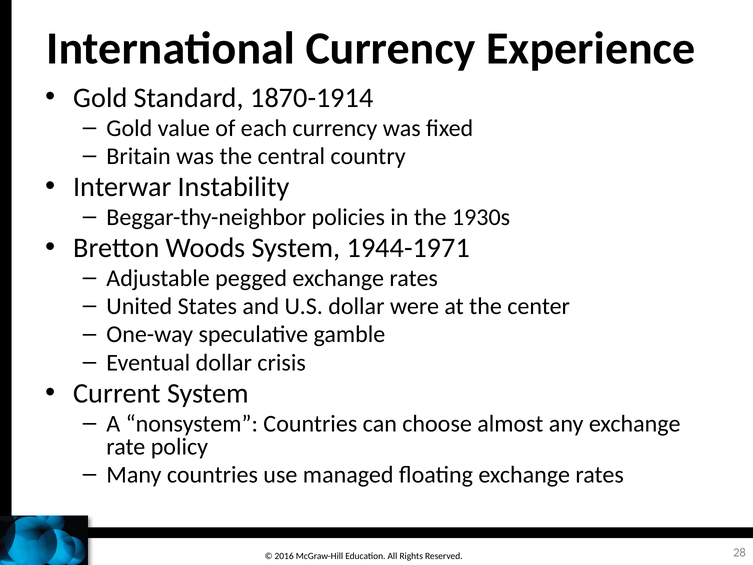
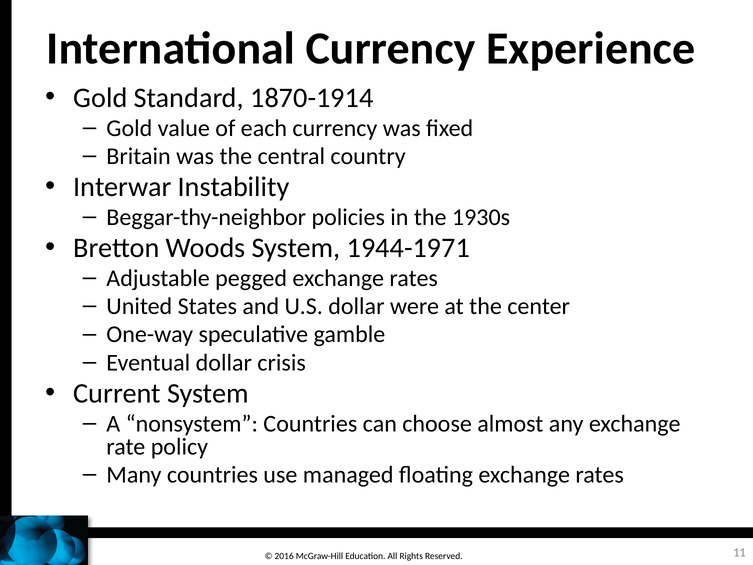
28: 28 -> 11
